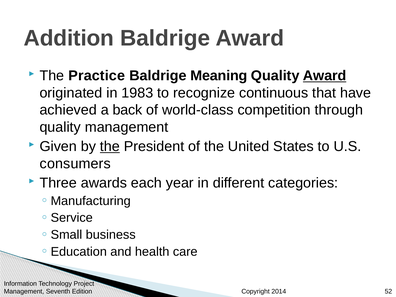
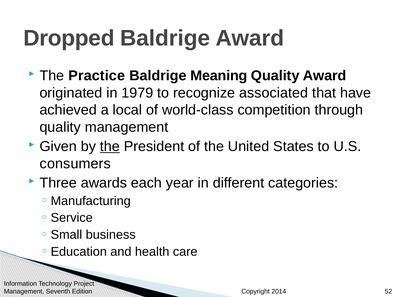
Addition: Addition -> Dropped
Award at (325, 76) underline: present -> none
1983: 1983 -> 1979
continuous: continuous -> associated
back: back -> local
